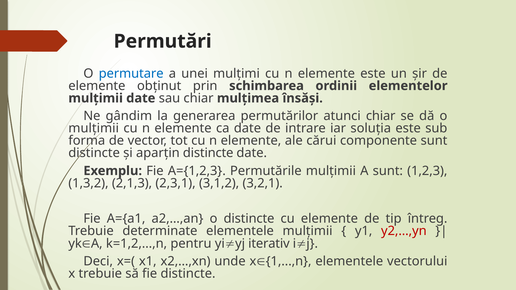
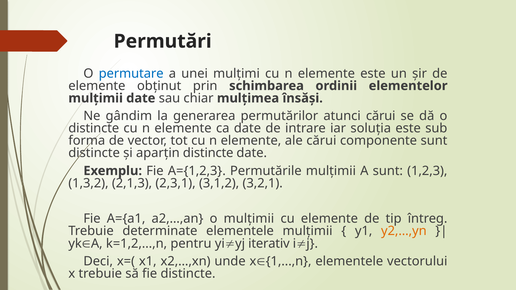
atunci chiar: chiar -> cărui
mulţimii at (94, 128): mulţimii -> distincte
o distincte: distincte -> mulţimii
y2,…,yn colour: red -> orange
